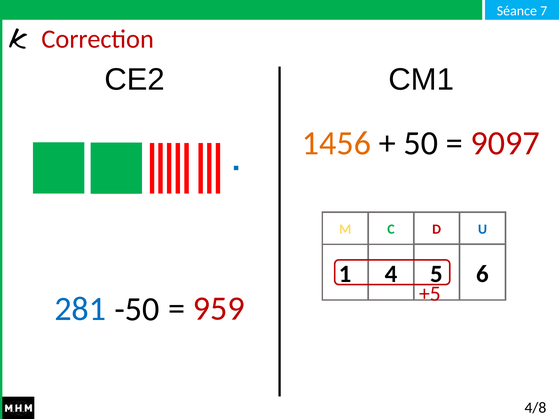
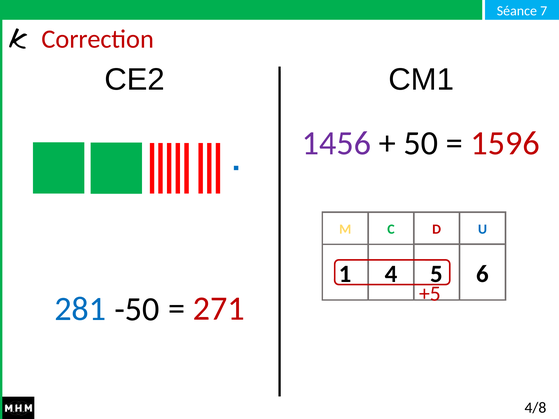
1456 colour: orange -> purple
9097: 9097 -> 1596
959: 959 -> 271
